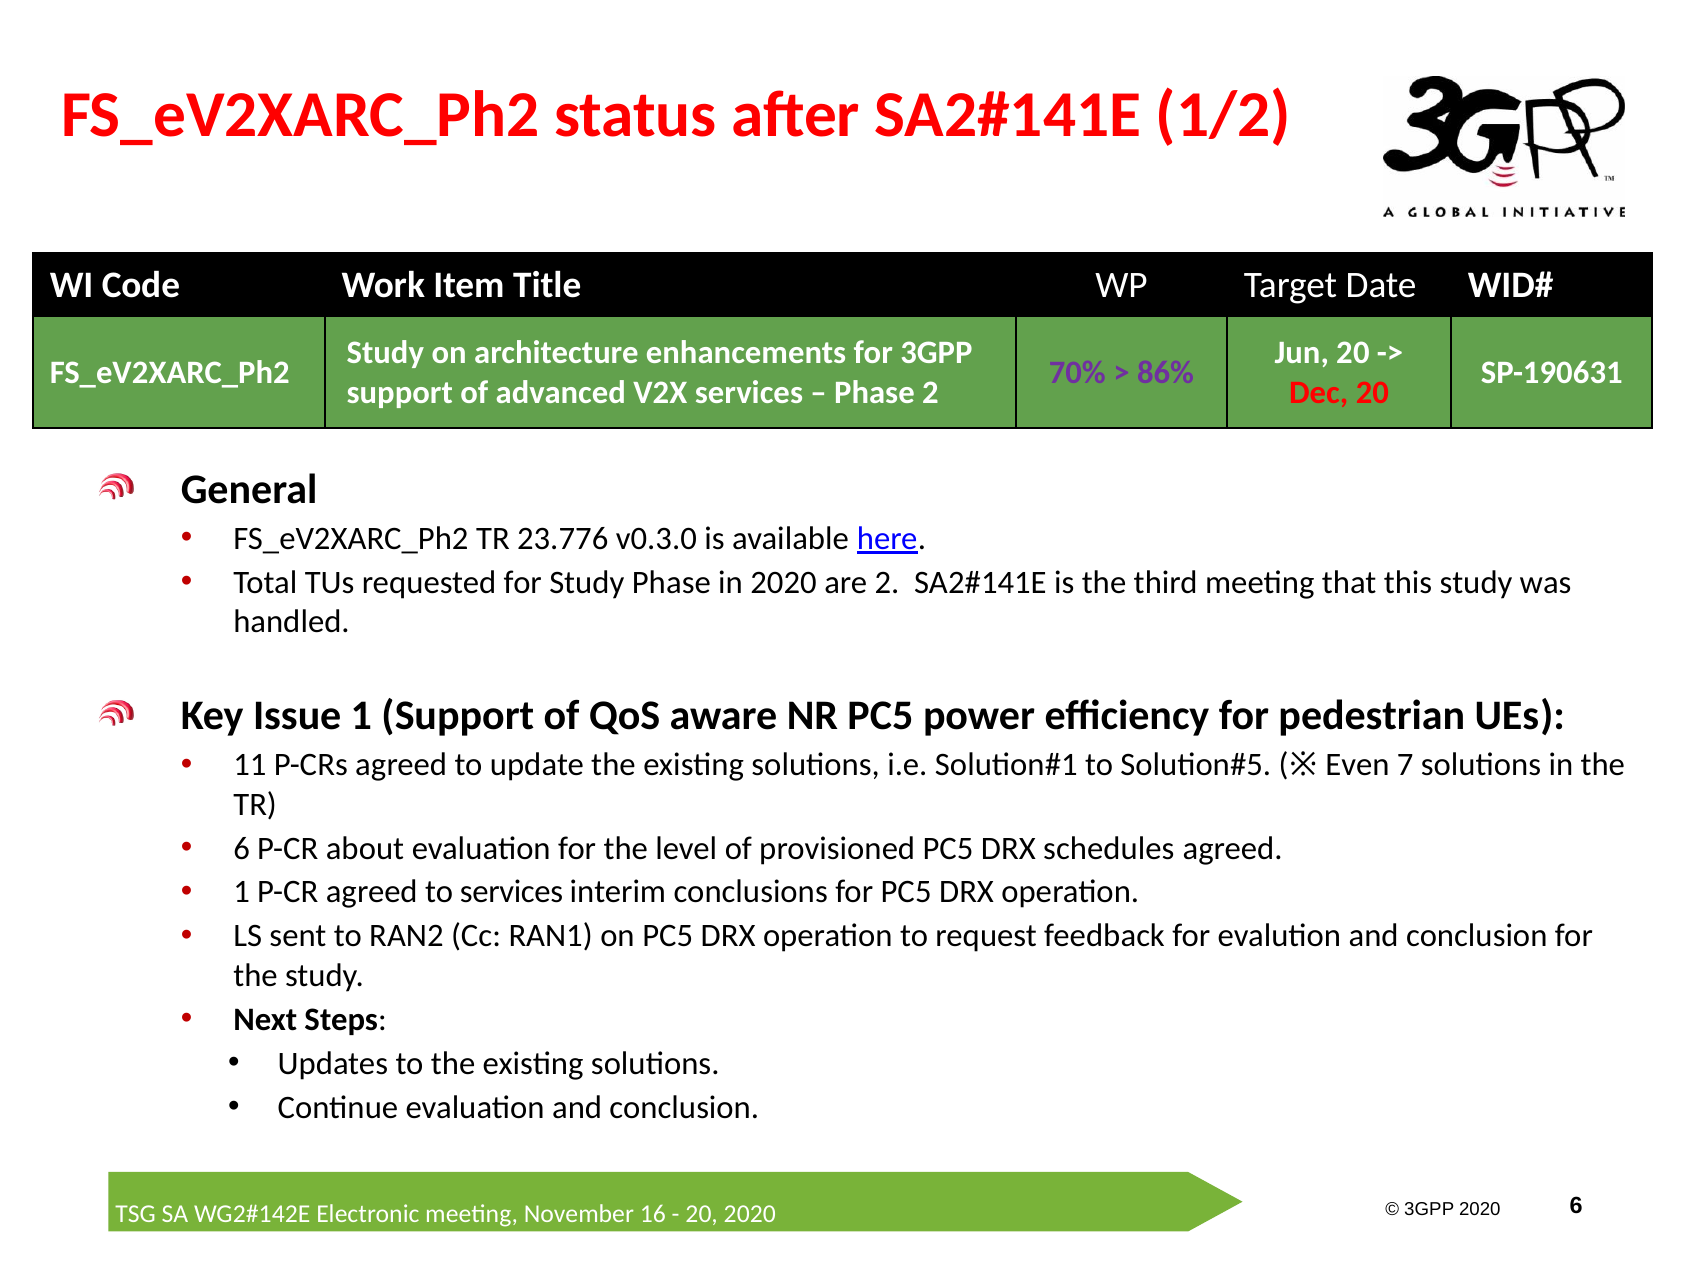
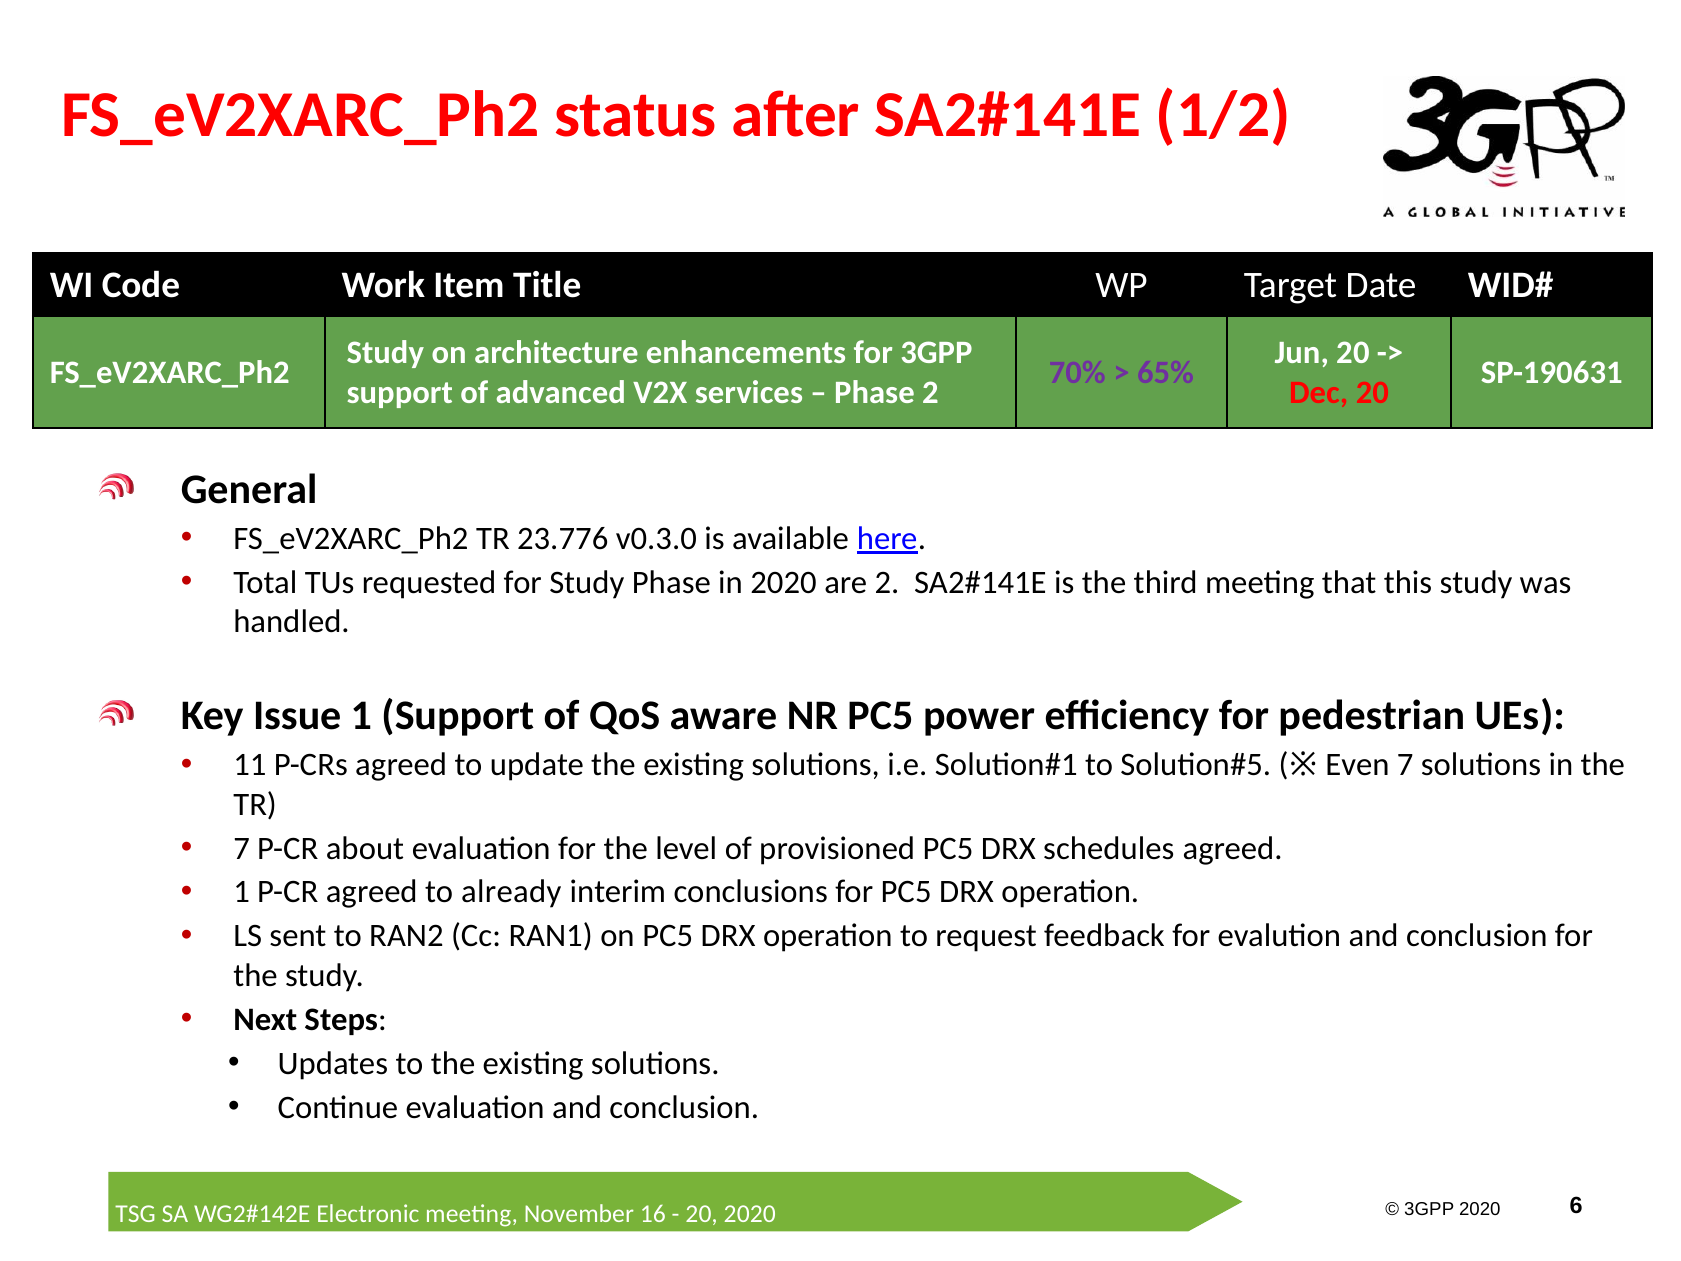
86%: 86% -> 65%
6 at (242, 848): 6 -> 7
to services: services -> already
